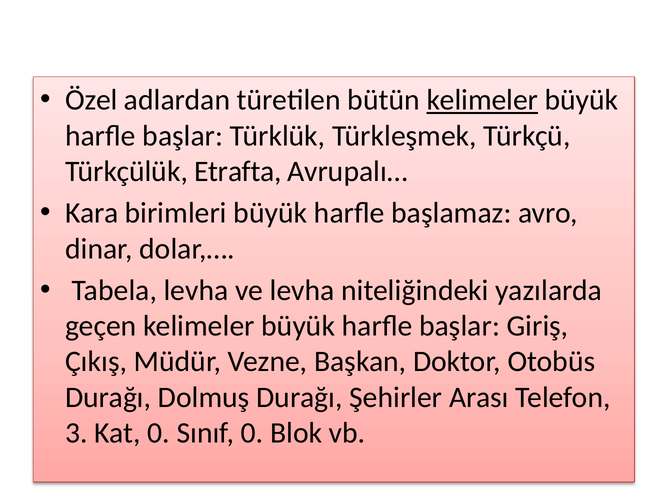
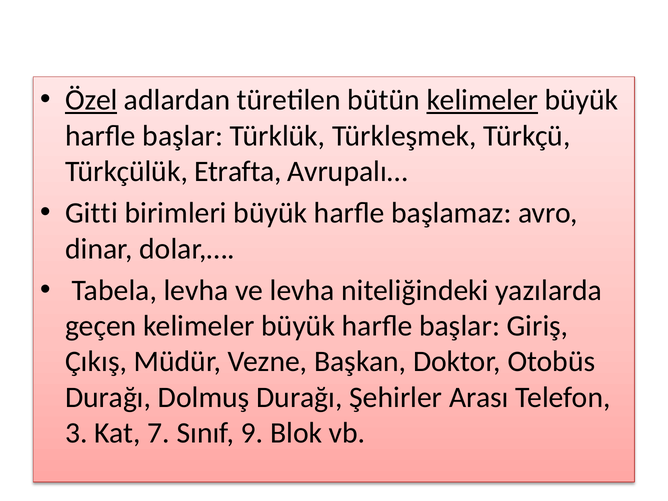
Özel underline: none -> present
Kara: Kara -> Gitti
Kat 0: 0 -> 7
Sınıf 0: 0 -> 9
